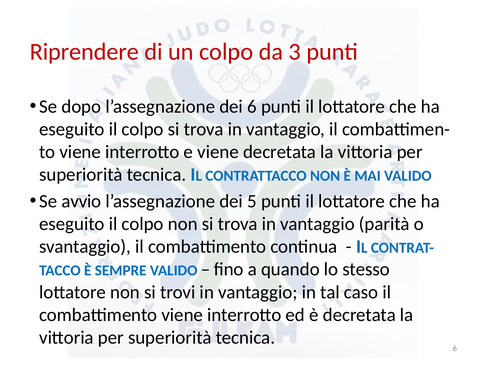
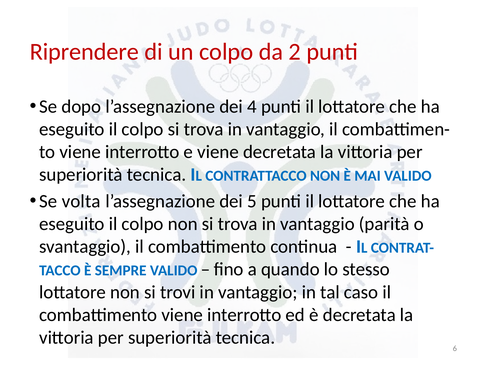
3: 3 -> 2
dei 6: 6 -> 4
avvio: avvio -> volta
